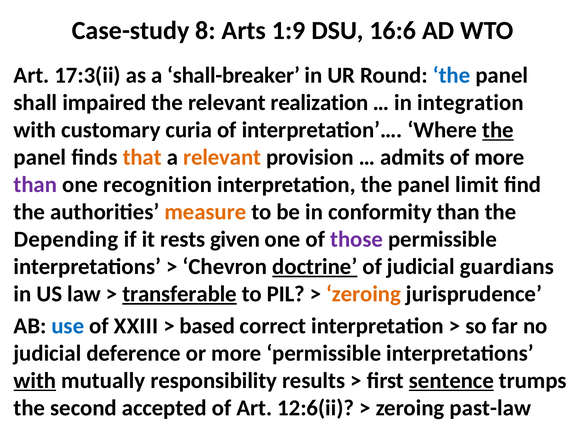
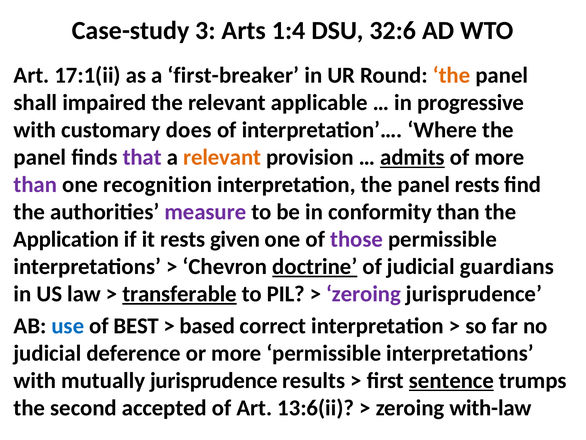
8: 8 -> 3
1:9: 1:9 -> 1:4
16:6: 16:6 -> 32:6
17:3(ii: 17:3(ii -> 17:1(ii
shall-breaker: shall-breaker -> first-breaker
the at (452, 75) colour: blue -> orange
realization: realization -> applicable
integration: integration -> progressive
curia: curia -> does
the at (498, 130) underline: present -> none
that colour: orange -> purple
admits underline: none -> present
panel limit: limit -> rests
measure colour: orange -> purple
Depending: Depending -> Application
zeroing at (364, 294) colour: orange -> purple
XXIII: XXIII -> BEST
with at (35, 380) underline: present -> none
mutually responsibility: responsibility -> jurisprudence
12:6(ii: 12:6(ii -> 13:6(ii
past-law: past-law -> with-law
